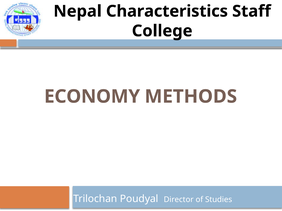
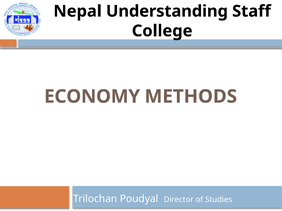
Characteristics: Characteristics -> Understanding
